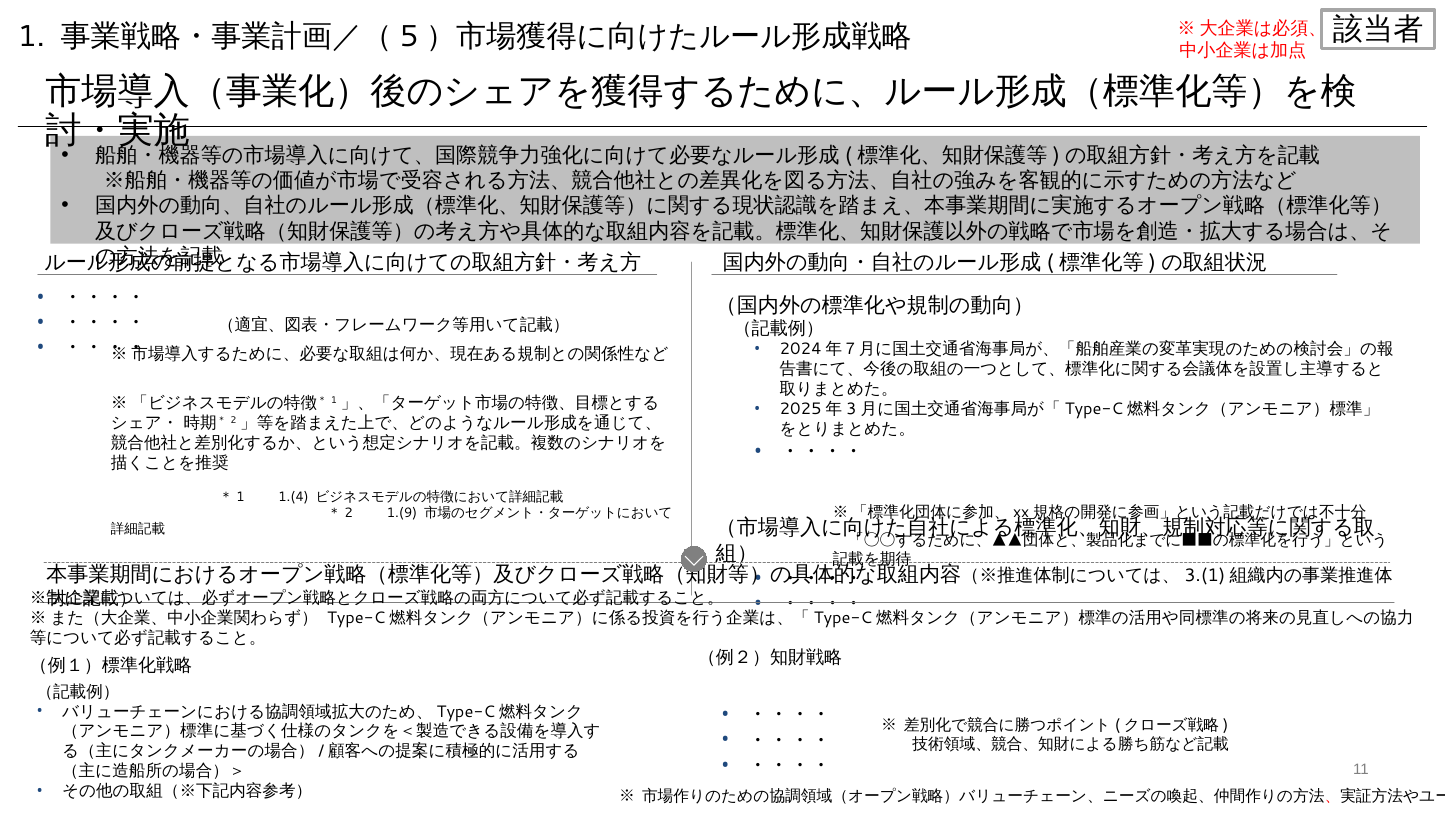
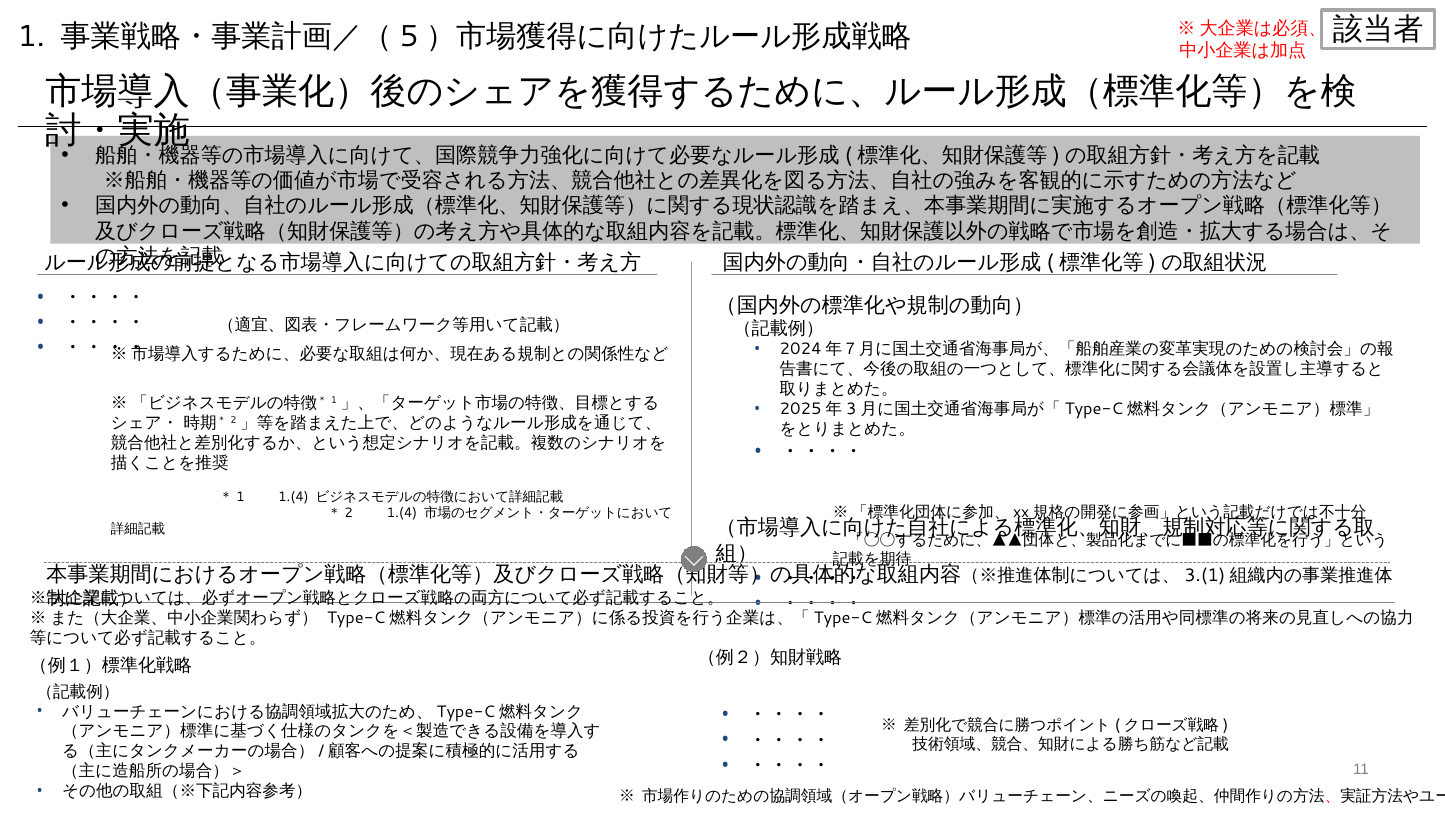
＊2 1.(9: 1.(9 -> 1.(4
